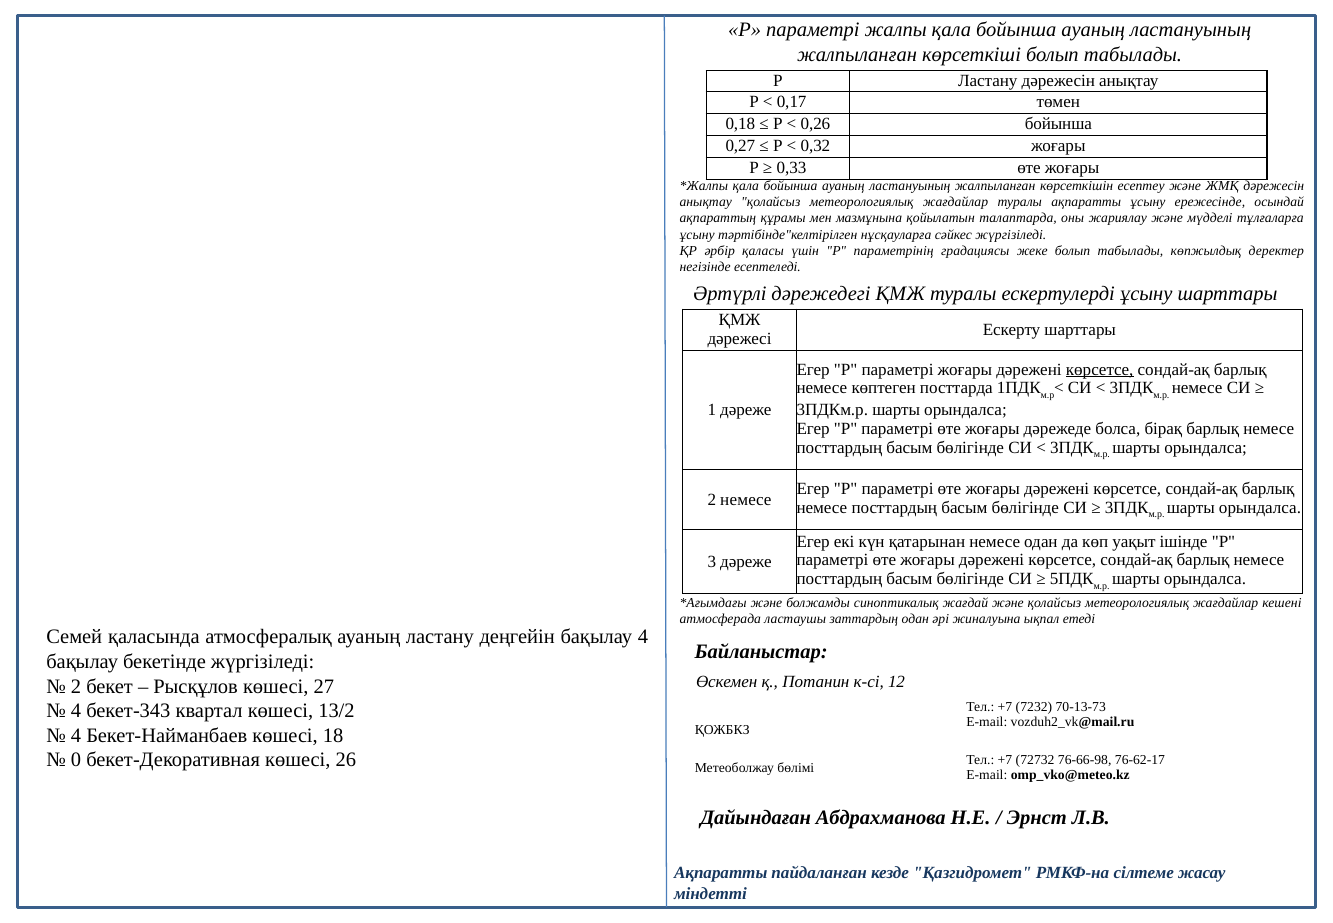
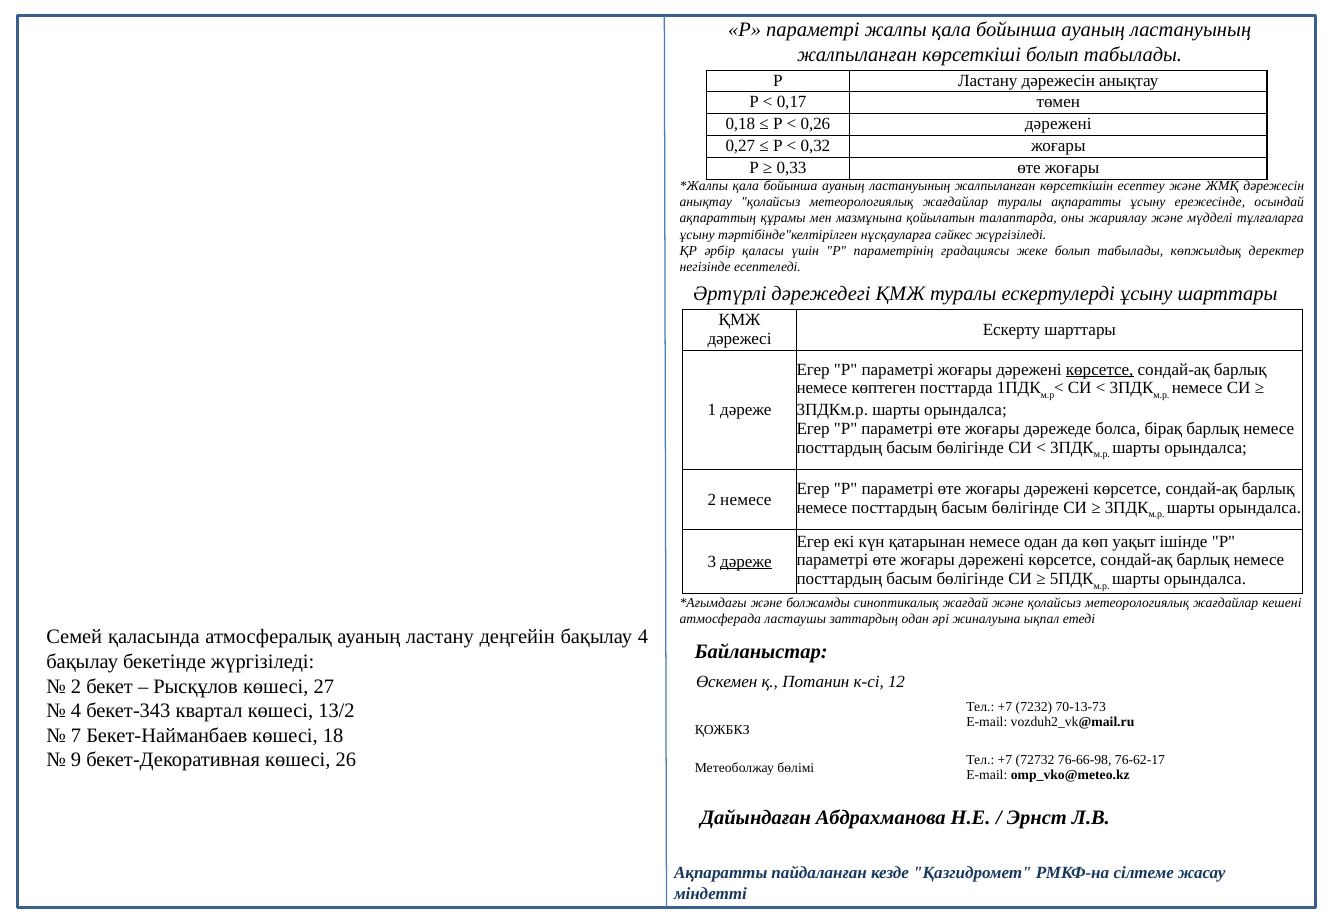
0,26 бойынша: бойынша -> дәрежені
дәреже at (746, 562) underline: none -> present
4 at (76, 735): 4 -> 7
0: 0 -> 9
